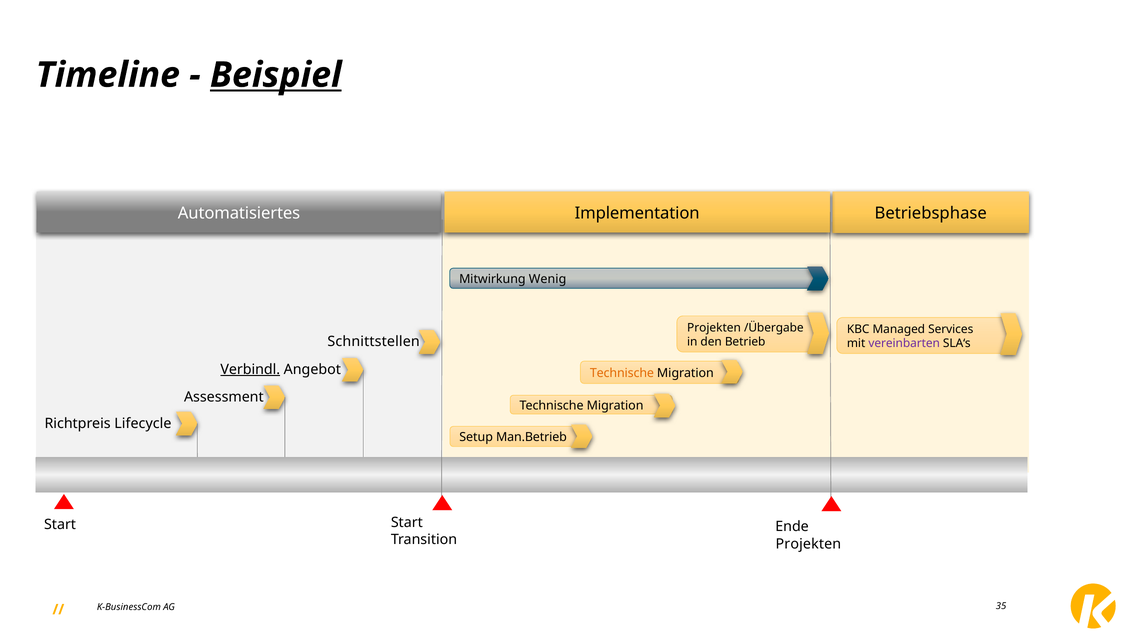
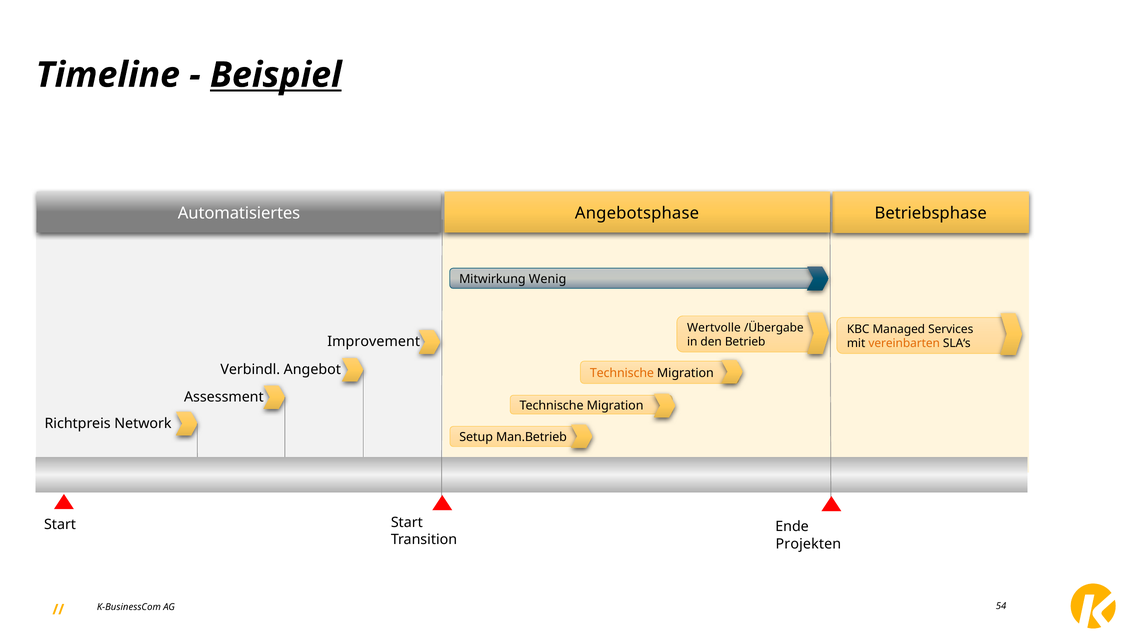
Implementation: Implementation -> Angebotsphase
Projekten at (714, 328): Projekten -> Wertvolle
Schnittstellen: Schnittstellen -> Improvement
vereinbarten colour: purple -> orange
Verbindl underline: present -> none
Lifecycle: Lifecycle -> Network
35: 35 -> 54
